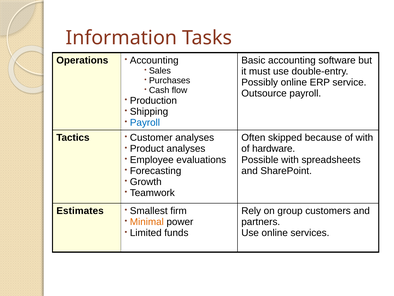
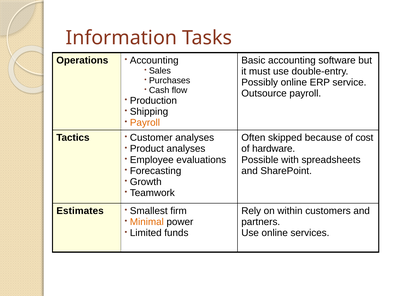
Payroll at (145, 122) colour: blue -> orange
of with: with -> cost
group: group -> within
